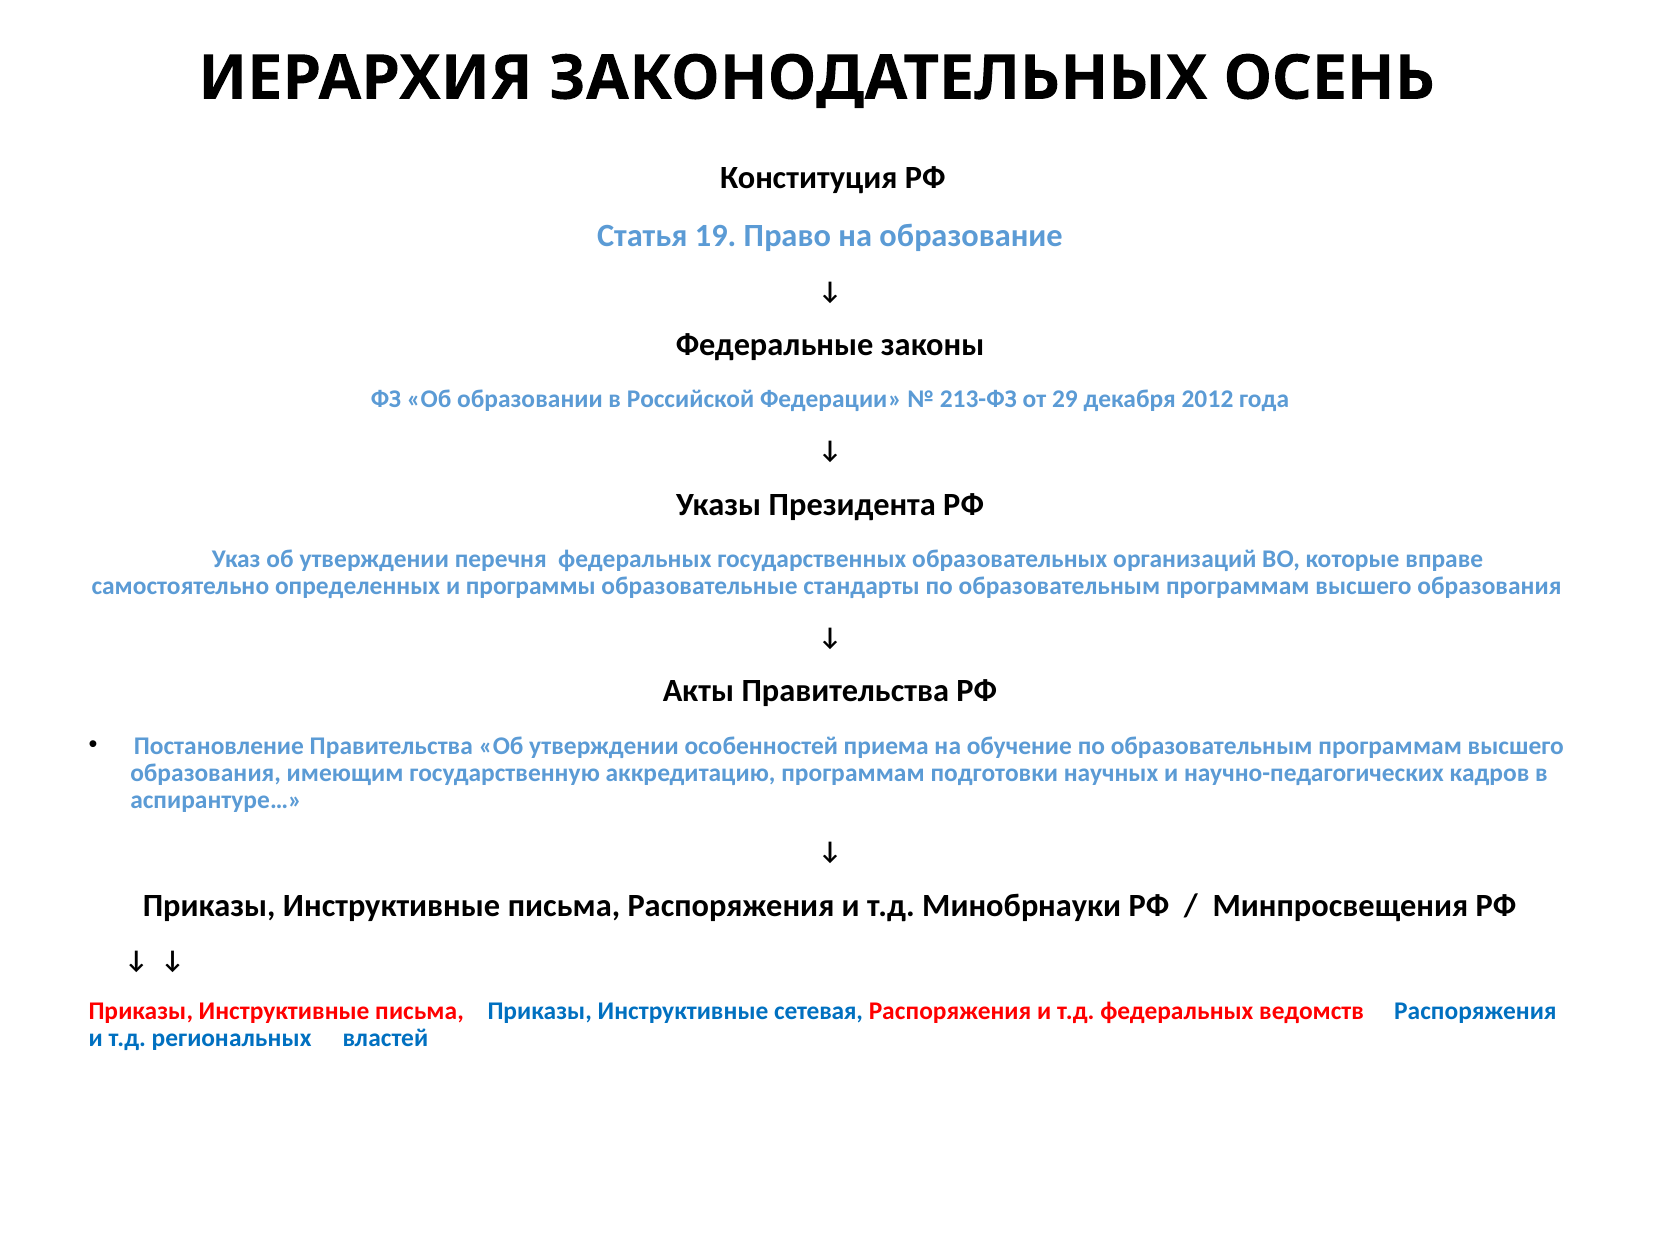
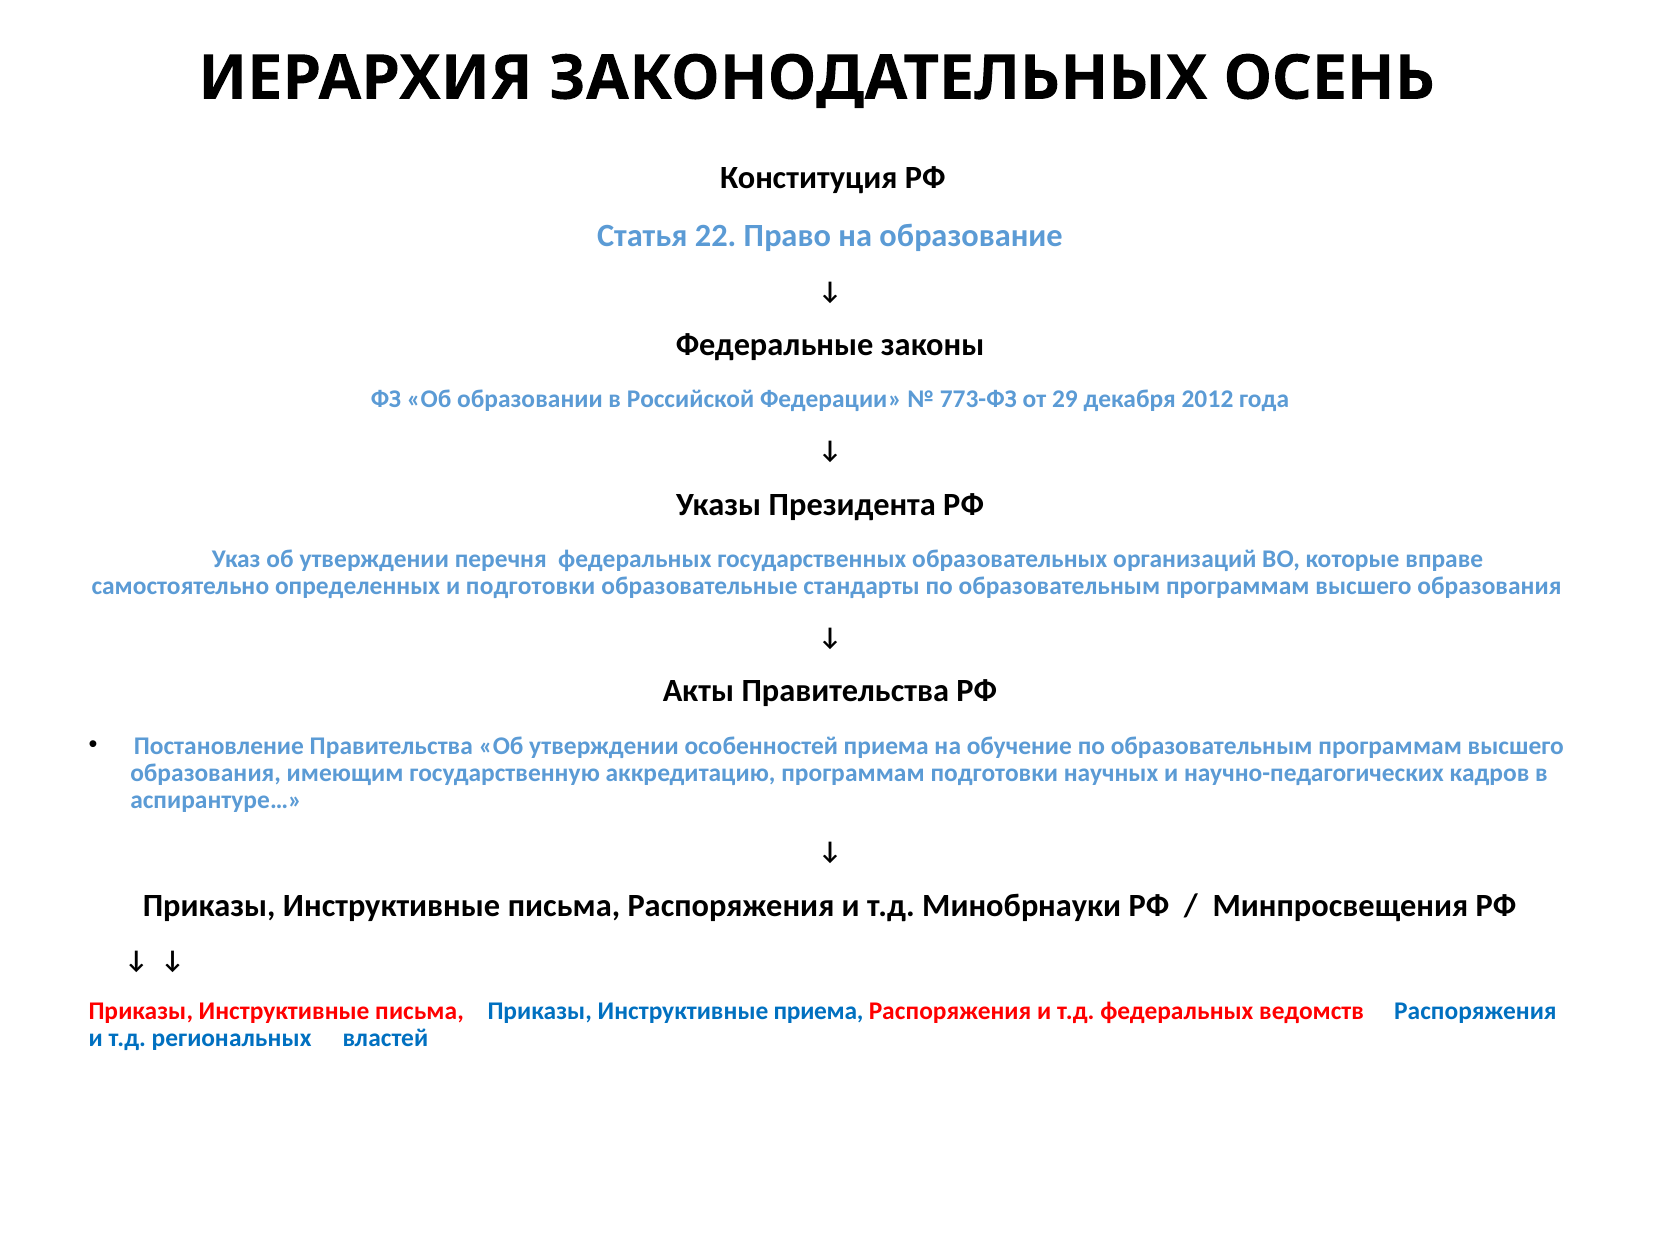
19: 19 -> 22
213-ФЗ: 213-ФЗ -> 773-ФЗ
и программы: программы -> подготовки
Инструктивные сетевая: сетевая -> приема
